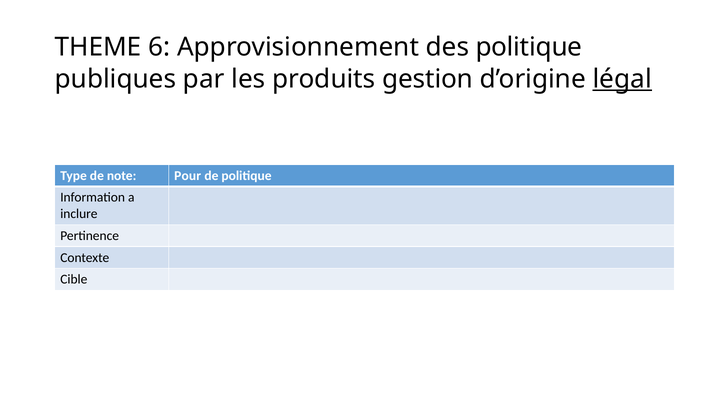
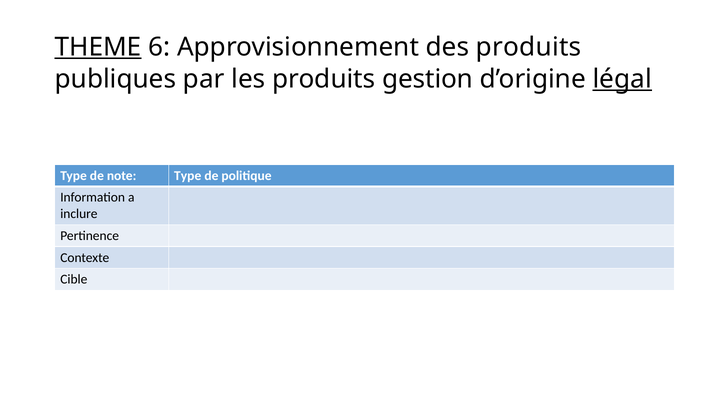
THEME underline: none -> present
des politique: politique -> produits
note Pour: Pour -> Type
